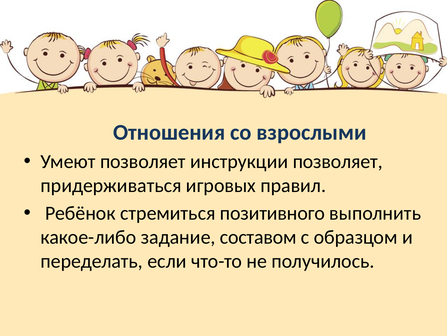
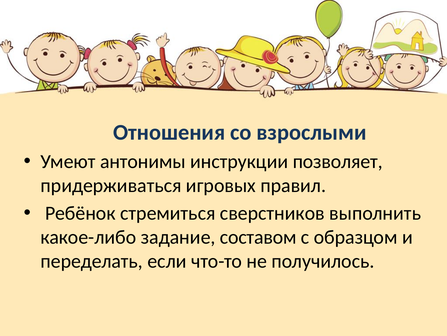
Умеют позволяет: позволяет -> антонимы
позитивного: позитивного -> сверстников
